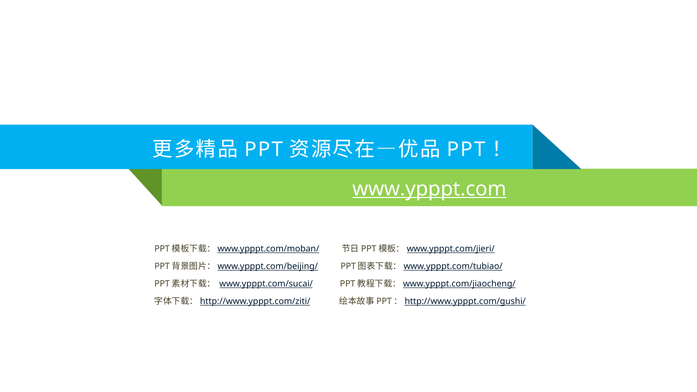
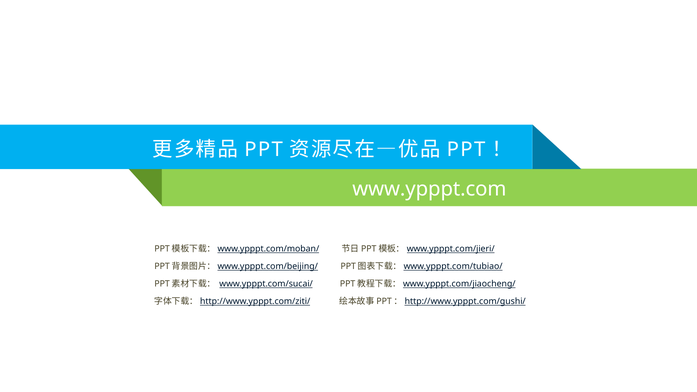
www.ypppt.com underline: present -> none
